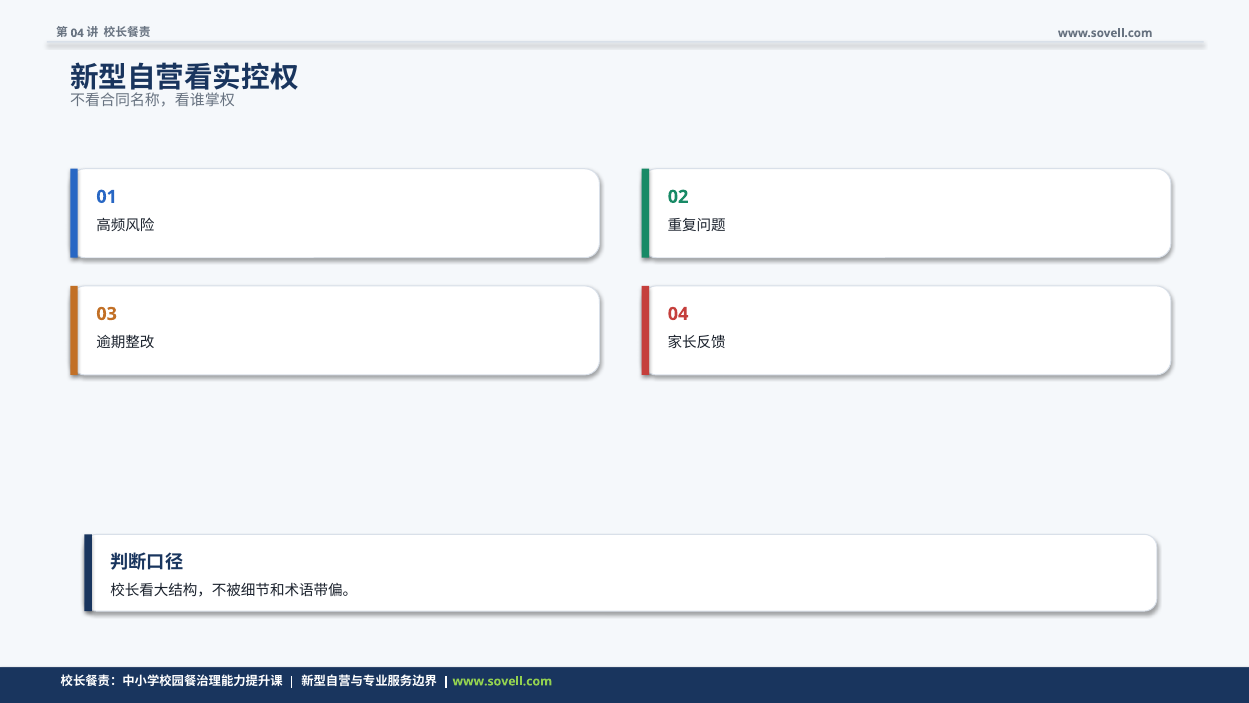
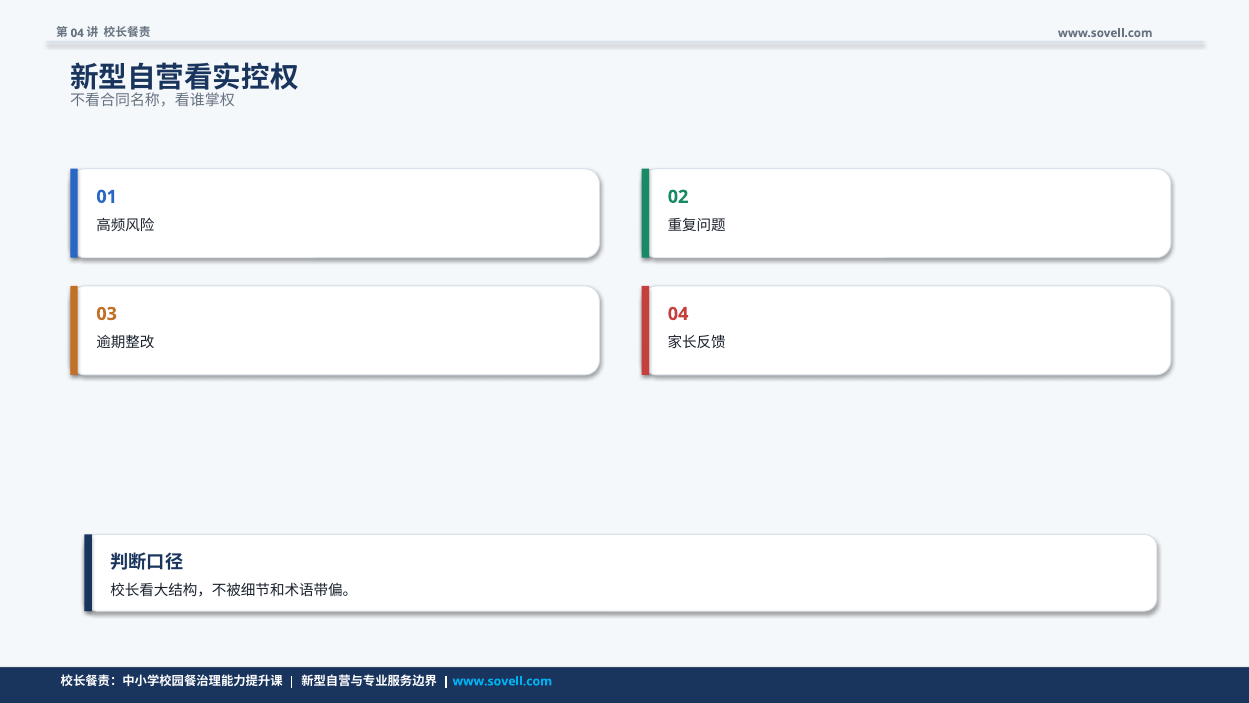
www.sovell.com at (502, 681) colour: light green -> light blue
